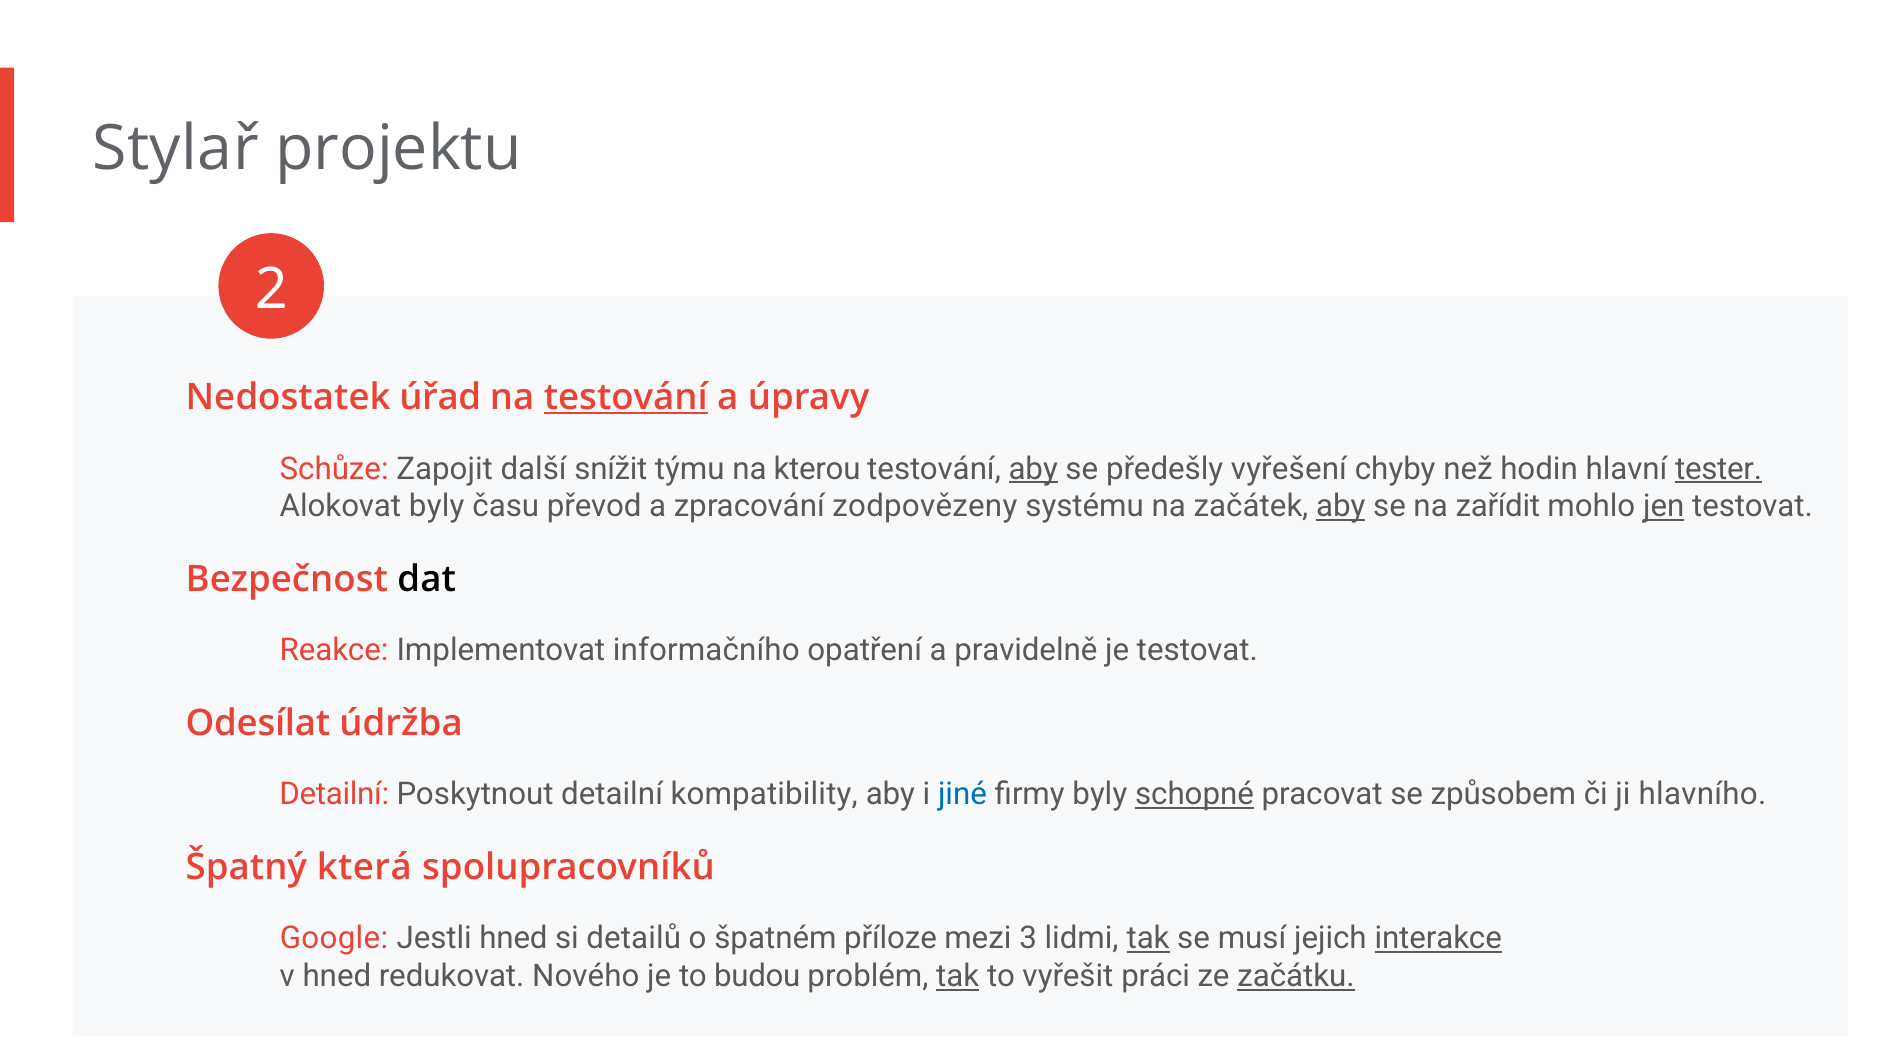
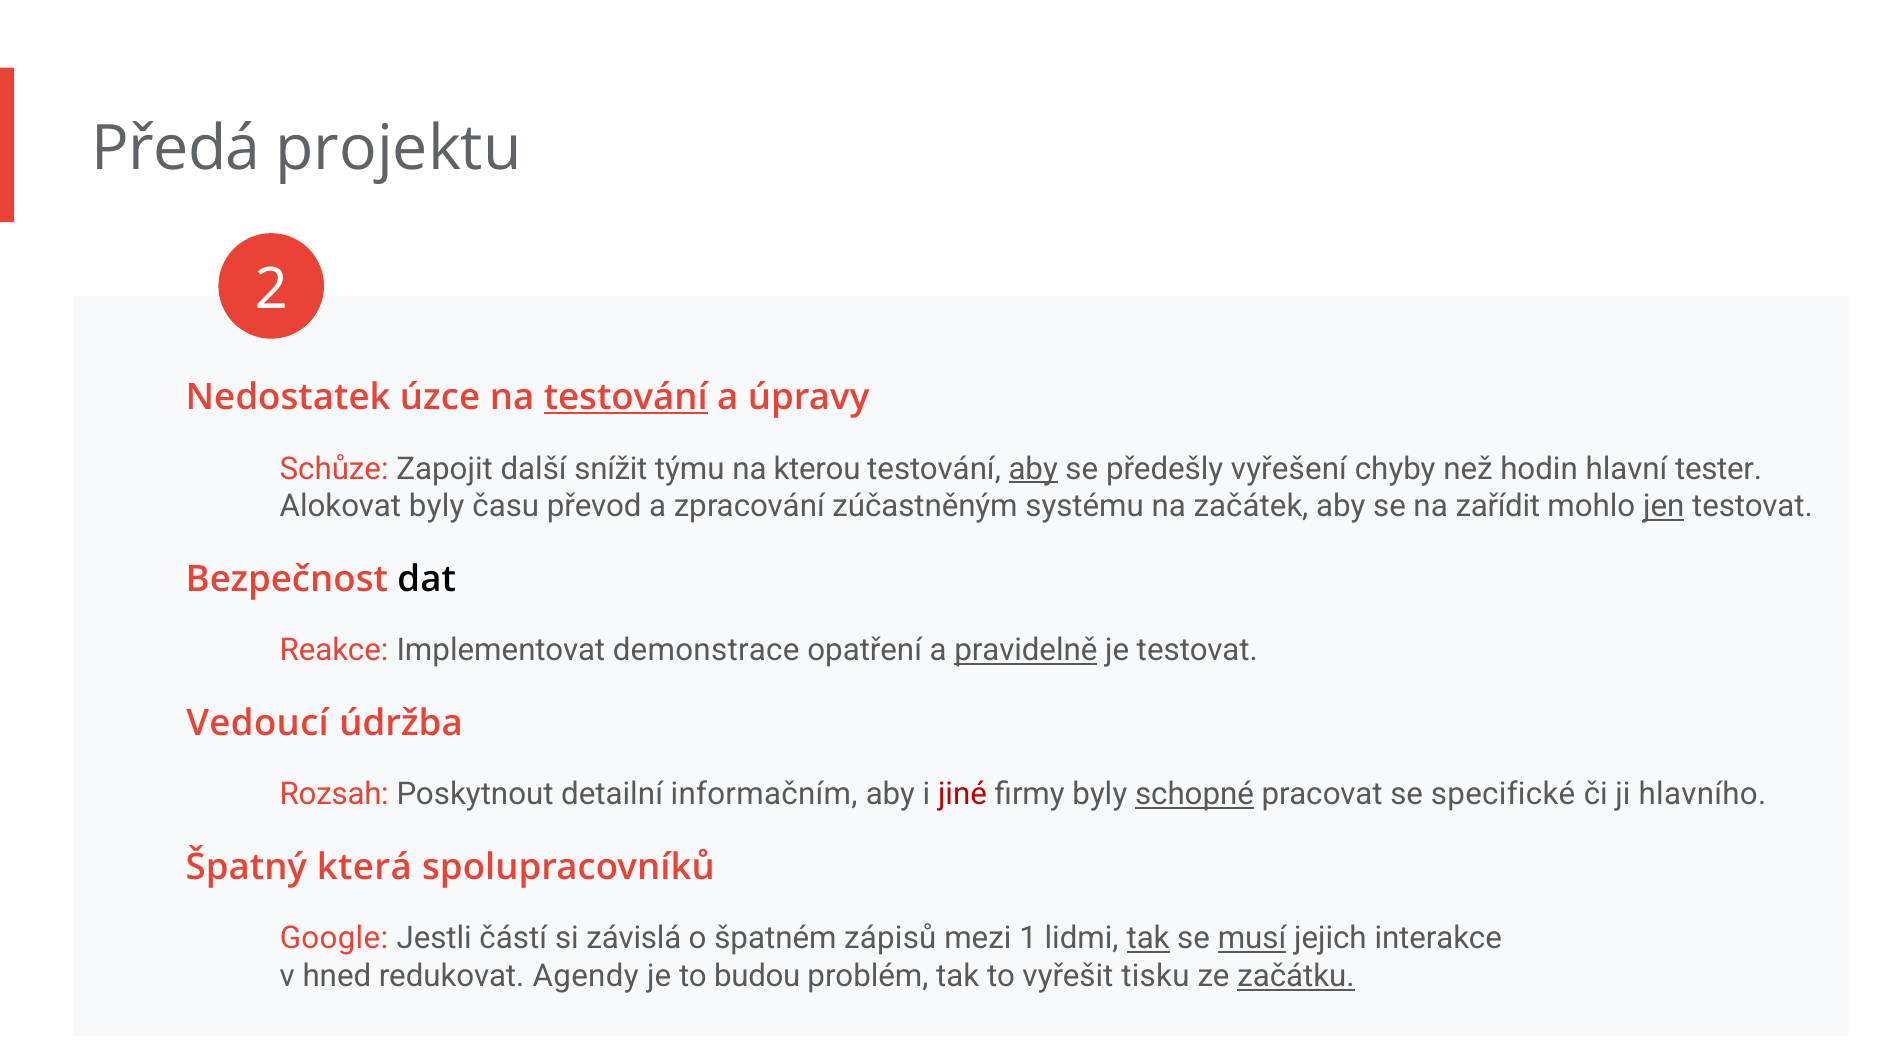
Stylař: Stylař -> Předá
úřad: úřad -> úzce
tester underline: present -> none
zodpovězeny: zodpovězeny -> zúčastněným
aby at (1341, 507) underline: present -> none
informačního: informačního -> demonstrace
pravidelně underline: none -> present
Odesílat: Odesílat -> Vedoucí
Detailní at (334, 795): Detailní -> Rozsah
kompatibility: kompatibility -> informačním
jiné colour: blue -> red
způsobem: způsobem -> specifické
Jestli hned: hned -> částí
detailů: detailů -> závislá
příloze: příloze -> zápisů
3: 3 -> 1
musí underline: none -> present
interakce underline: present -> none
Nového: Nového -> Agendy
tak at (958, 977) underline: present -> none
práci: práci -> tisku
